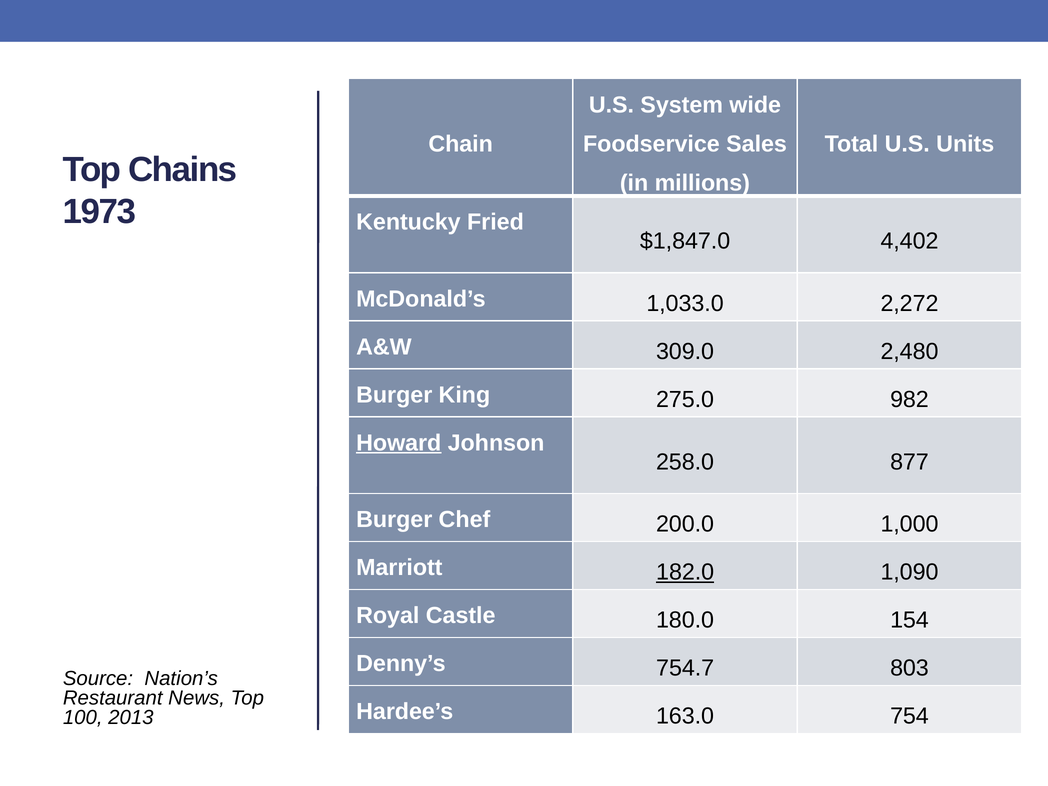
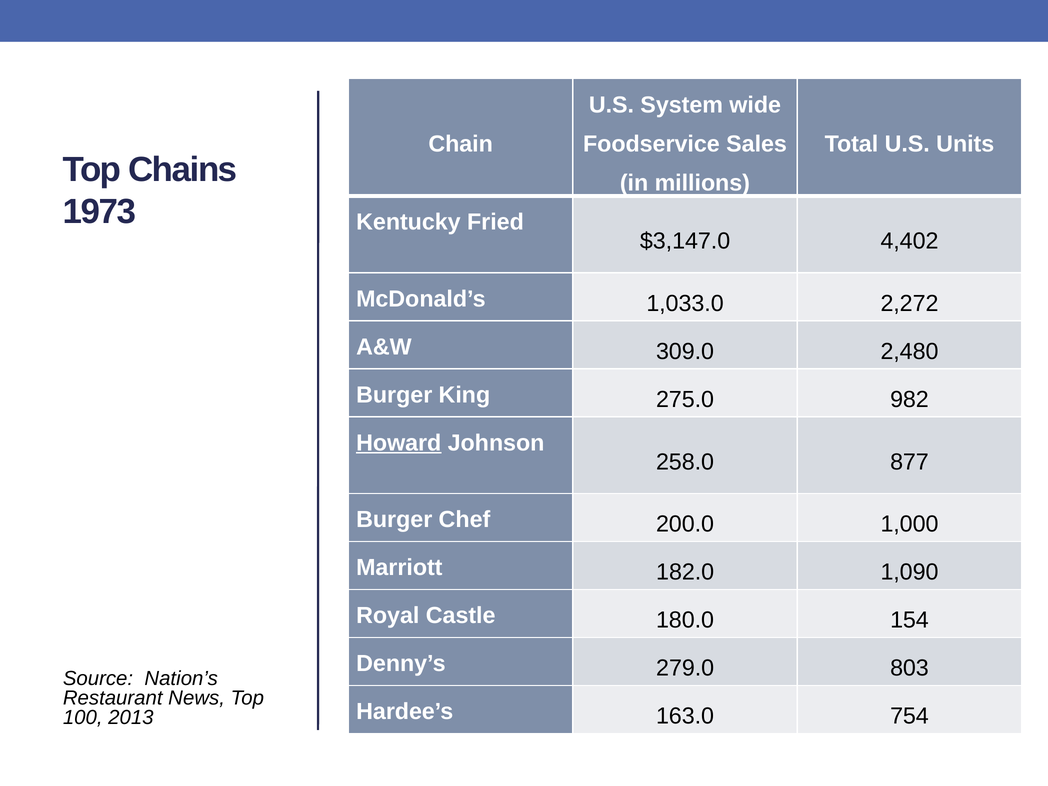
$1,847.0: $1,847.0 -> $3,147.0
182.0 underline: present -> none
754.7: 754.7 -> 279.0
